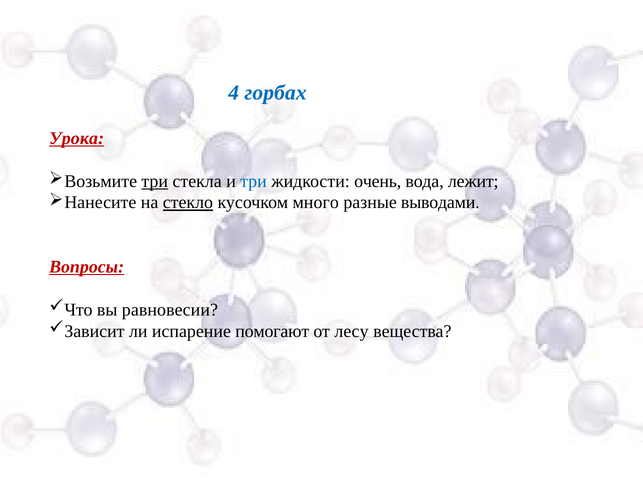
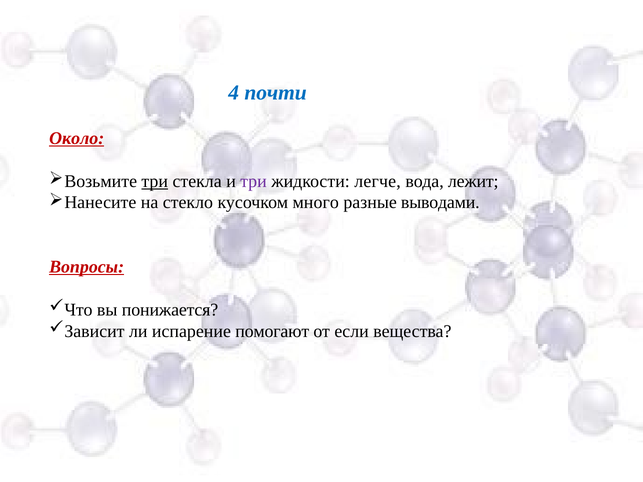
горбах: горбах -> почти
Урока: Урока -> Около
три at (253, 181) colour: blue -> purple
очень: очень -> легче
стекло underline: present -> none
равновесии: равновесии -> понижается
лесу: лесу -> если
